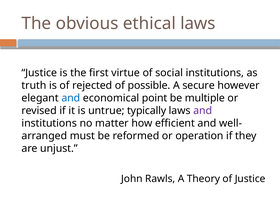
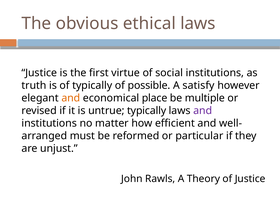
of rejected: rejected -> typically
secure: secure -> satisfy
and at (71, 98) colour: blue -> orange
point: point -> place
operation: operation -> particular
